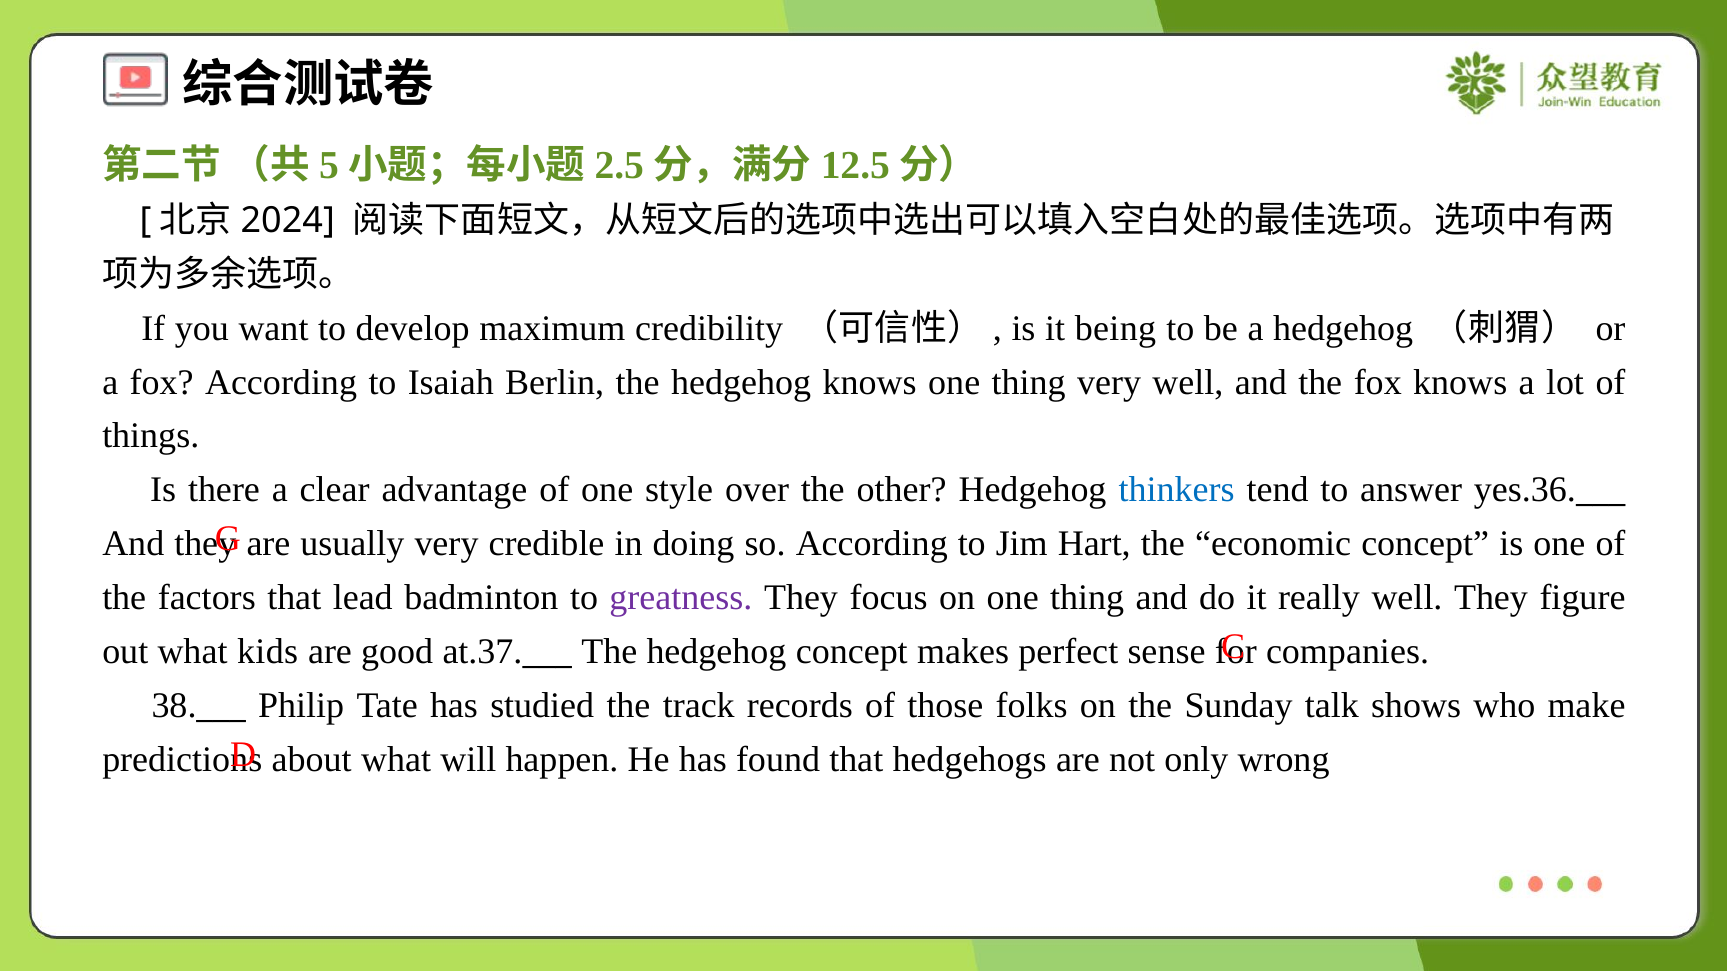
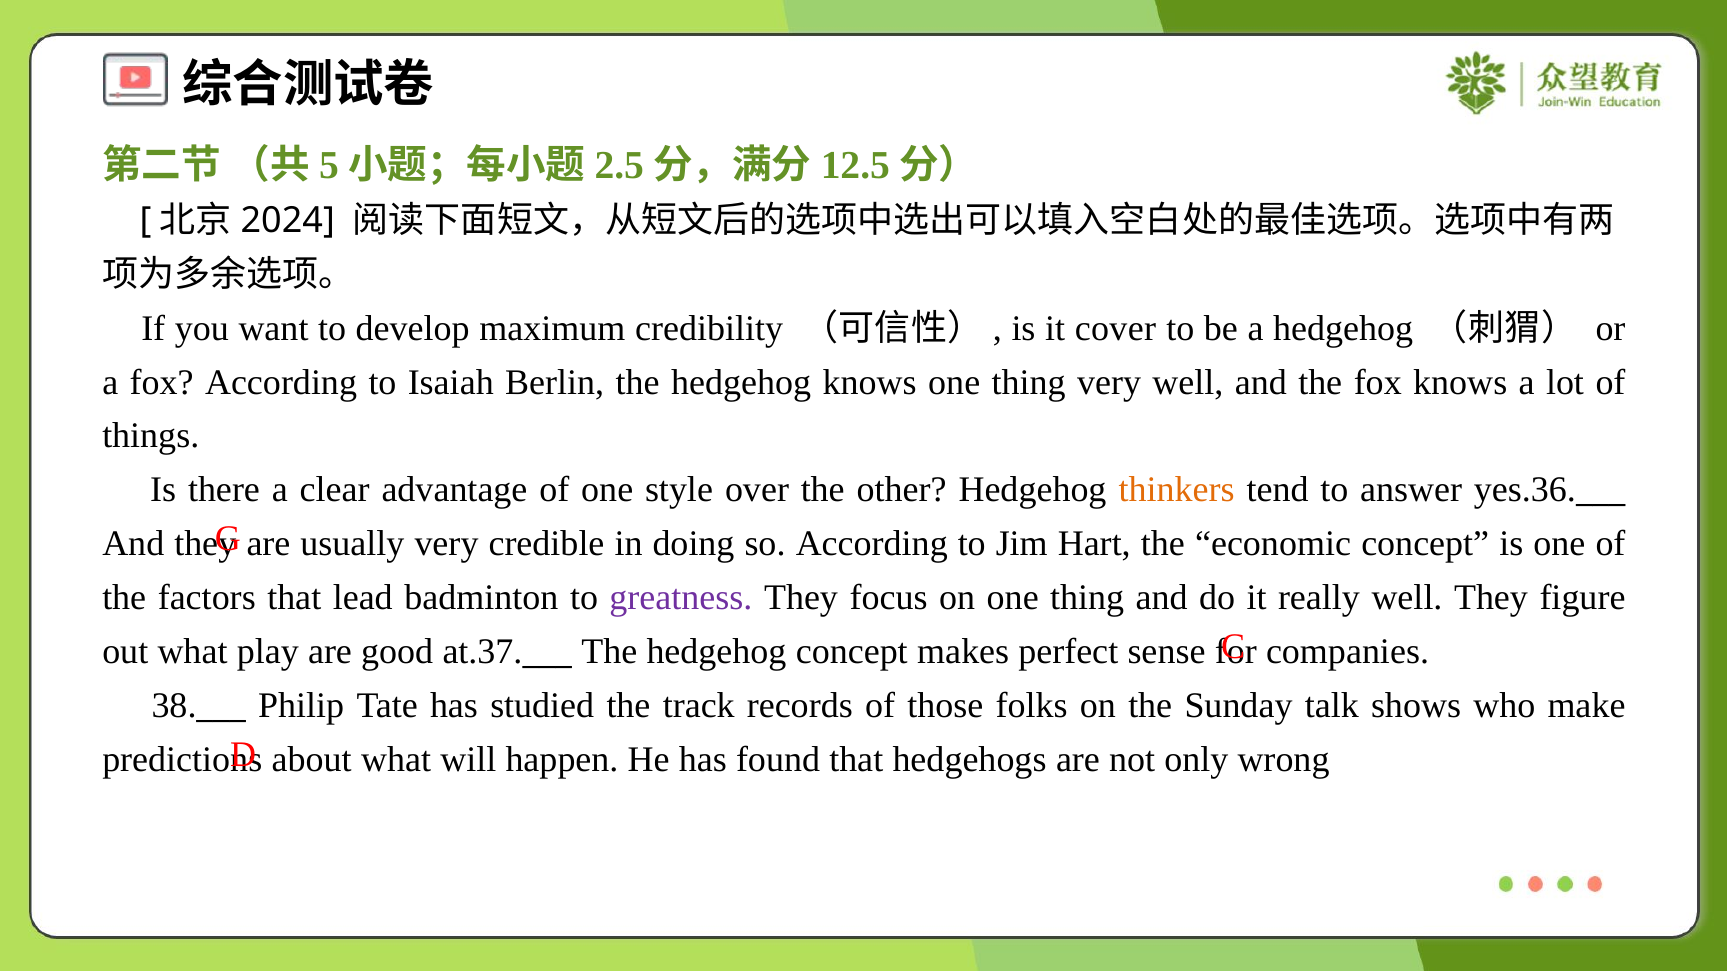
being: being -> cover
thinkers colour: blue -> orange
kids: kids -> play
